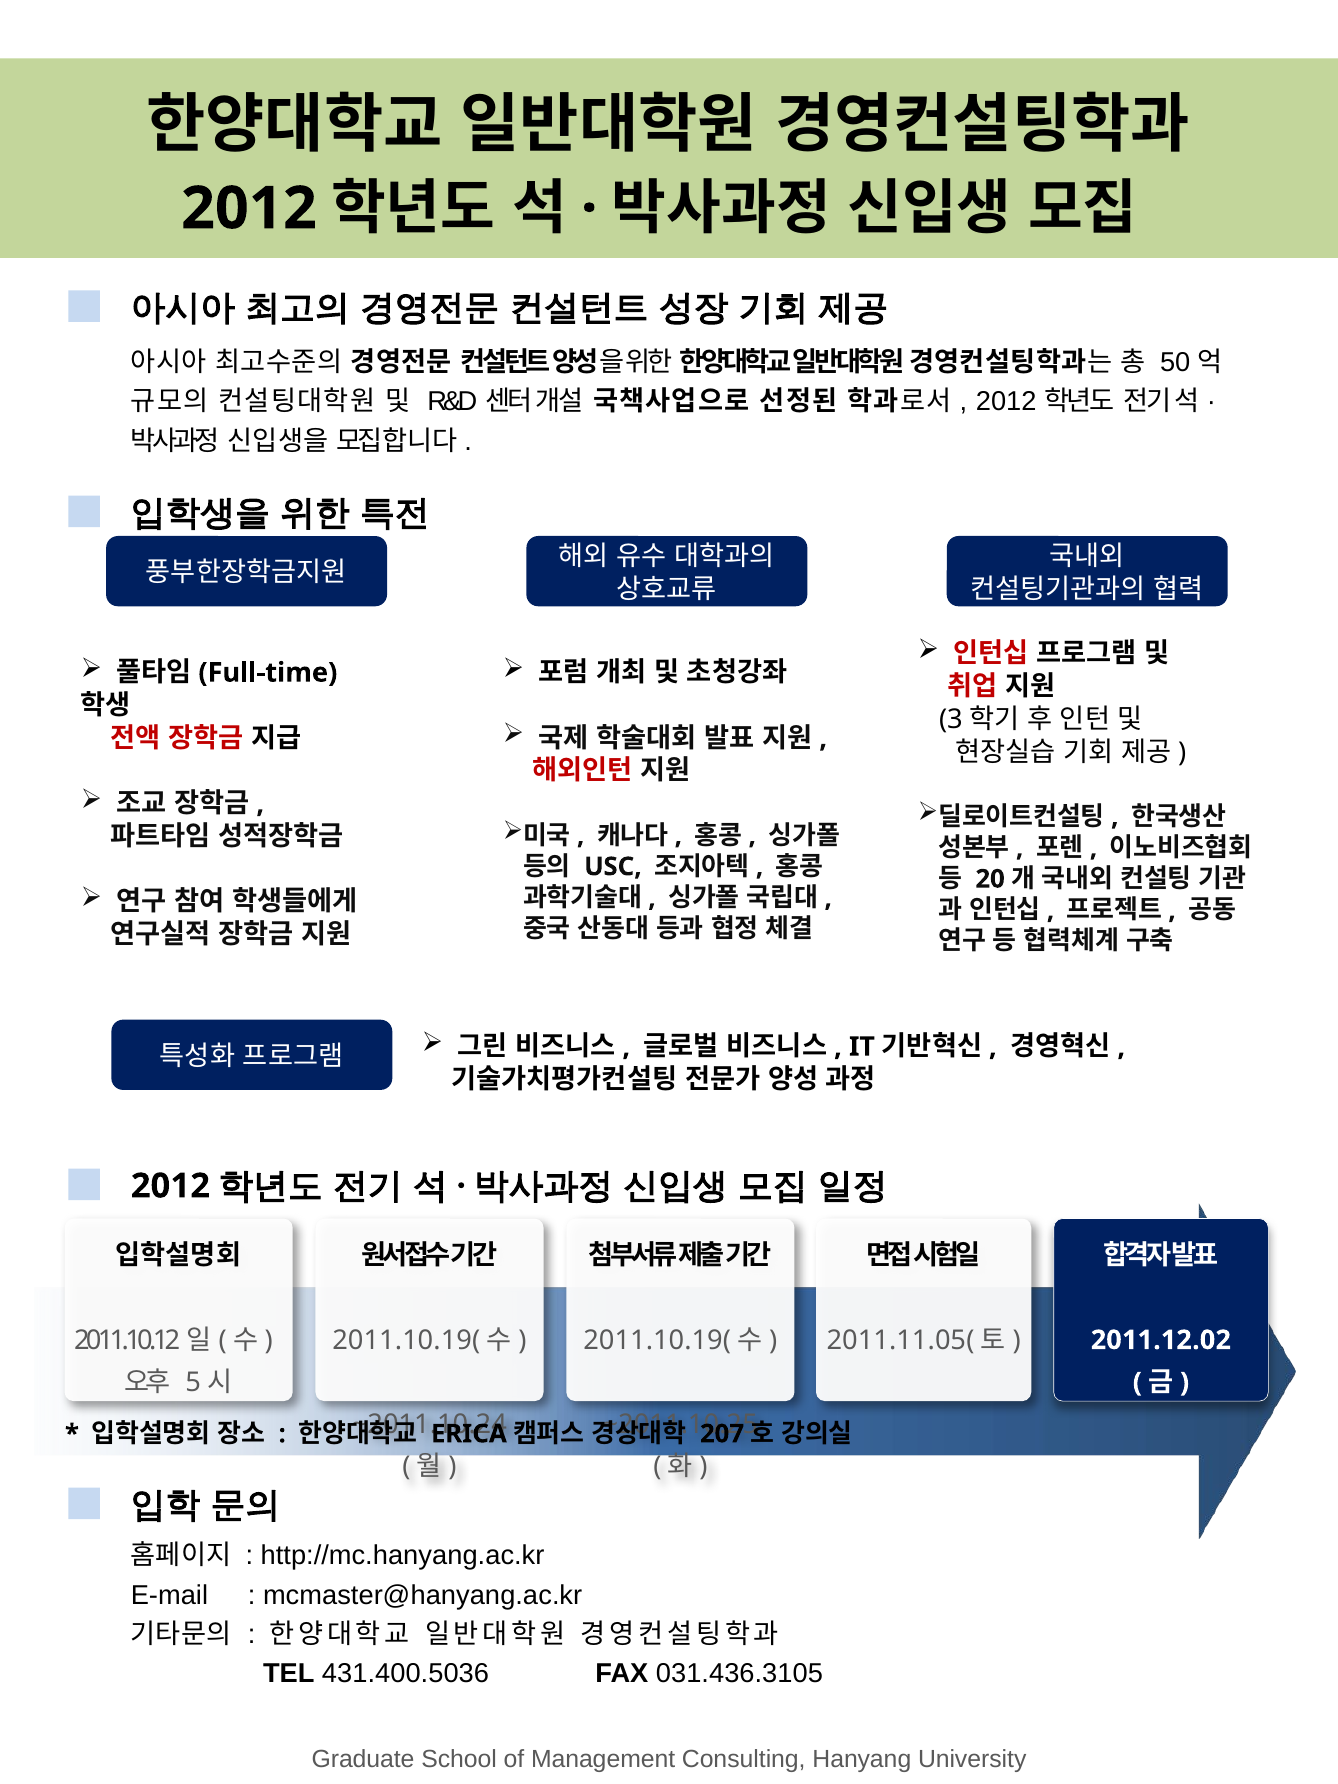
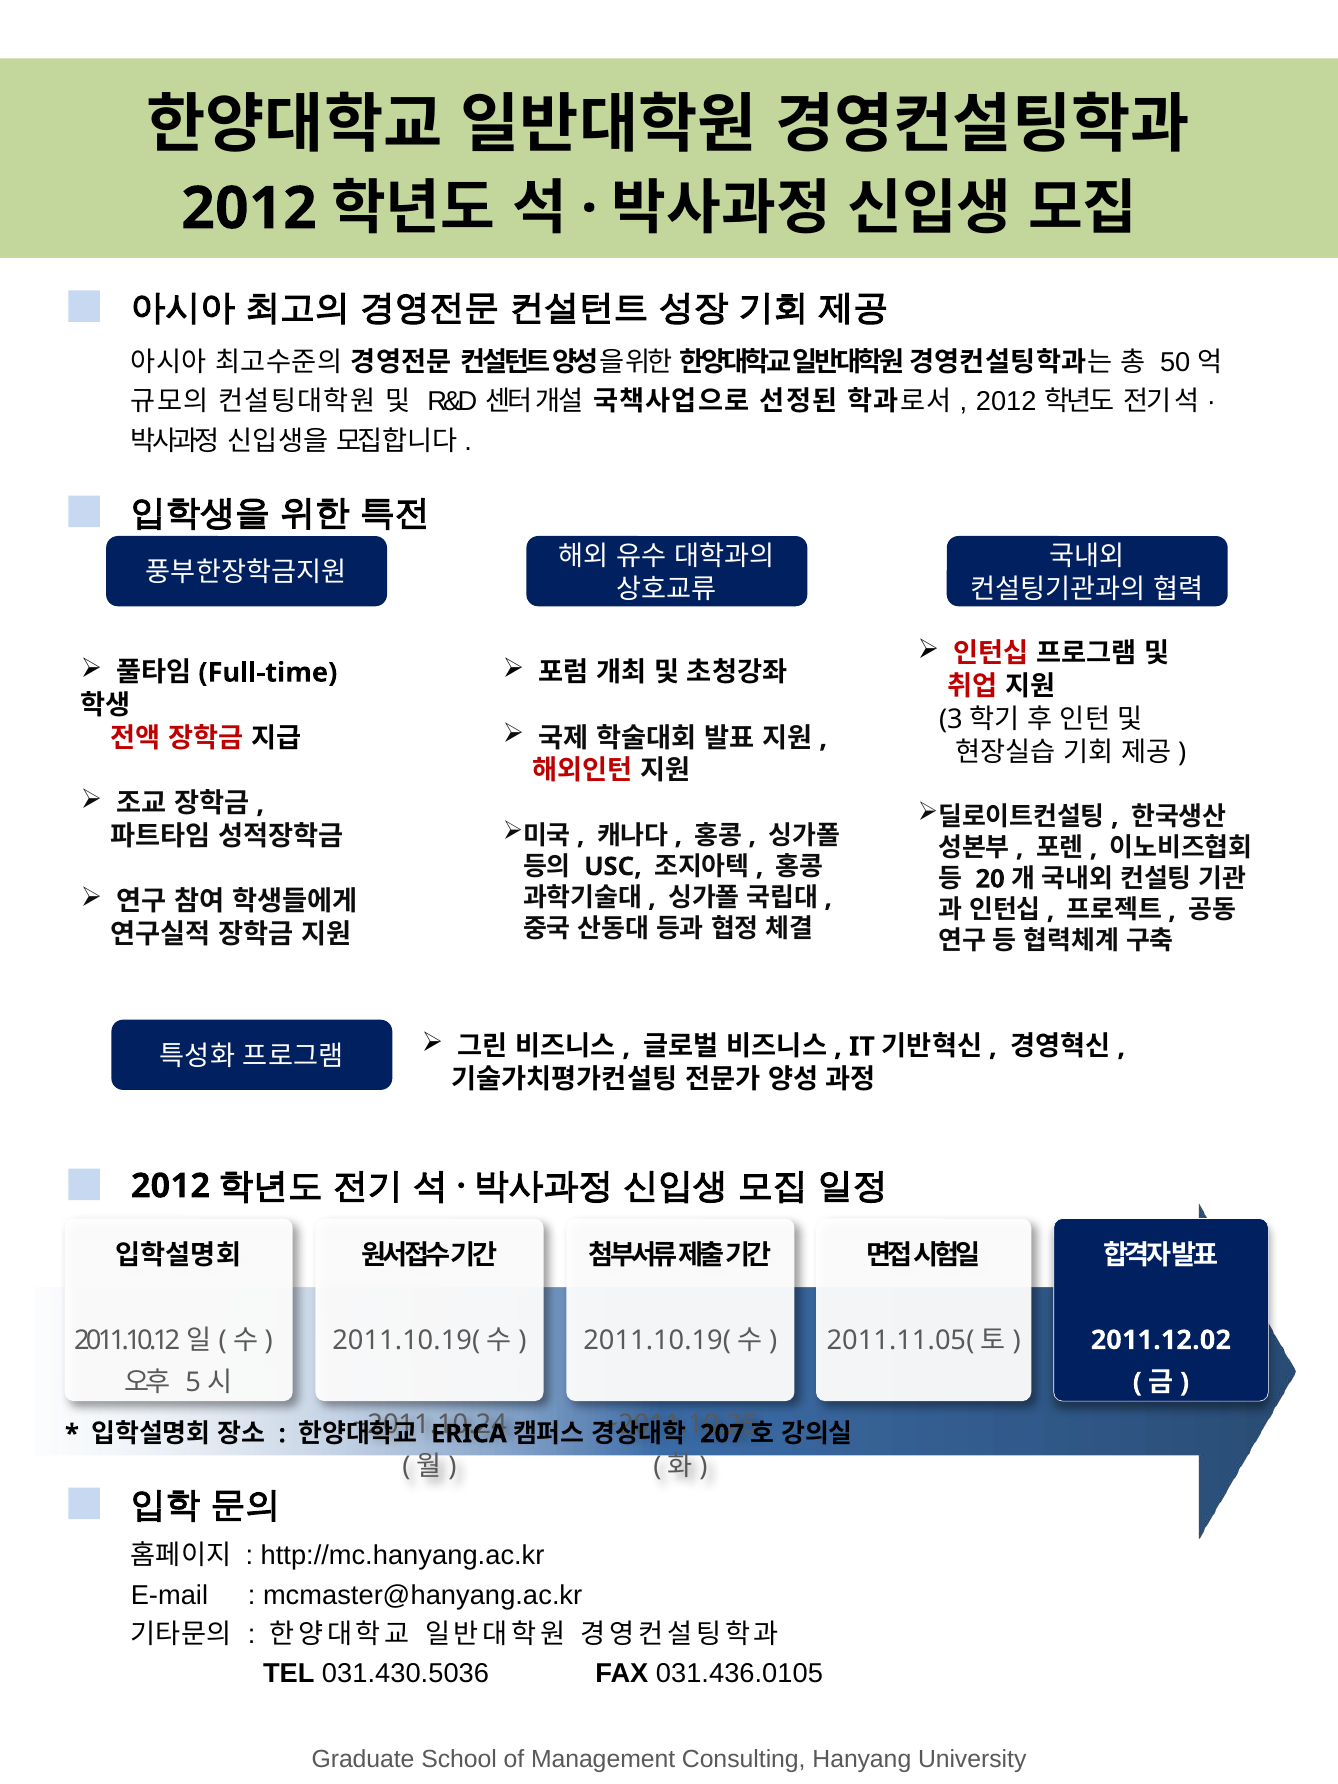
431.400.5036: 431.400.5036 -> 031.430.5036
031.436.3105: 031.436.3105 -> 031.436.0105
